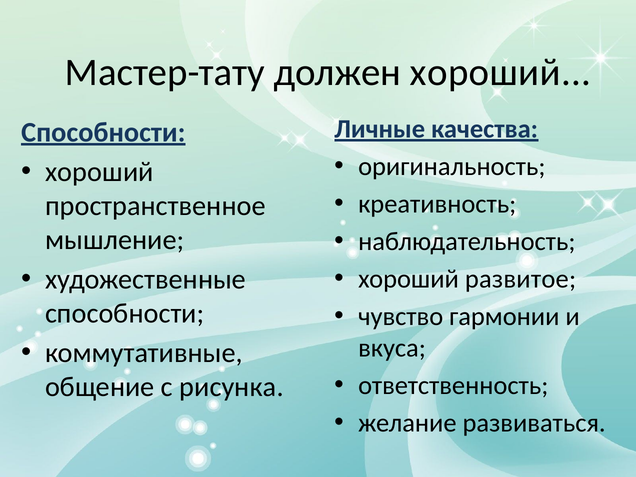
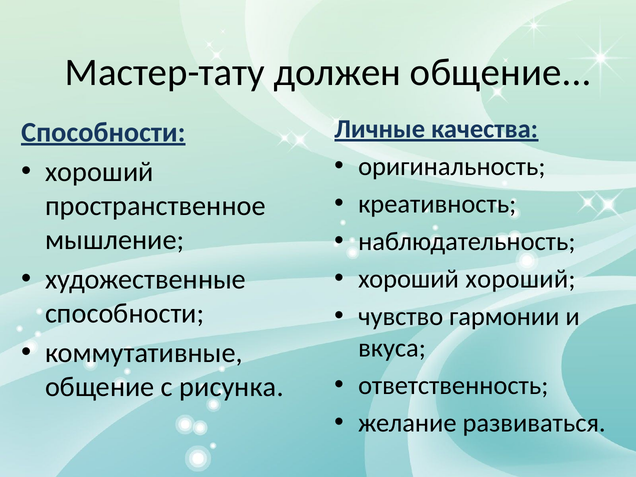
должен хороший: хороший -> общение
хороший развитое: развитое -> хороший
